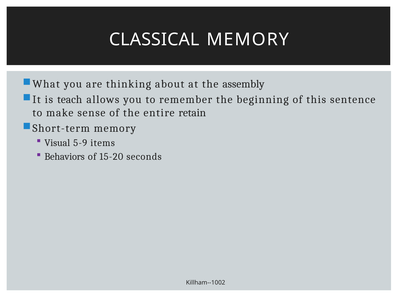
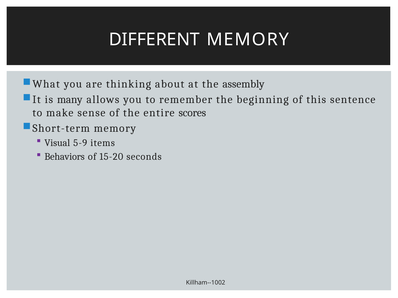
CLASSICAL: CLASSICAL -> DIFFERENT
teach: teach -> many
retain: retain -> scores
